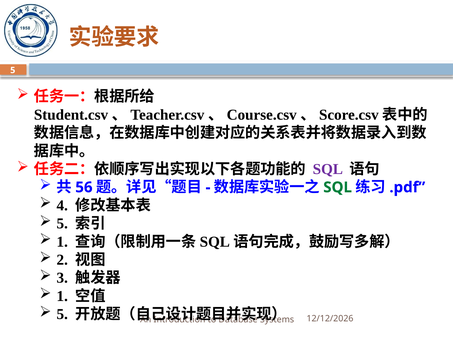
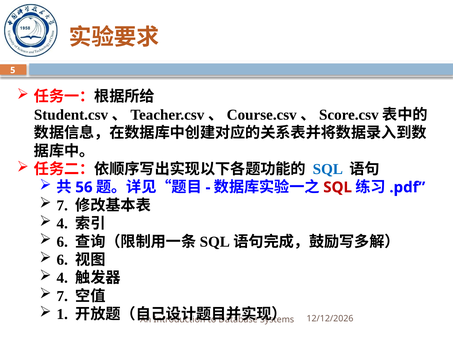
SQL at (328, 169) colour: purple -> blue
SQL at (338, 187) colour: green -> red
4 at (62, 205): 4 -> 7
5 at (62, 223): 5 -> 4
1 at (62, 242): 1 -> 6
2 at (62, 260): 2 -> 6
3 at (62, 278): 3 -> 4
1 at (62, 296): 1 -> 7
5 at (62, 314): 5 -> 1
